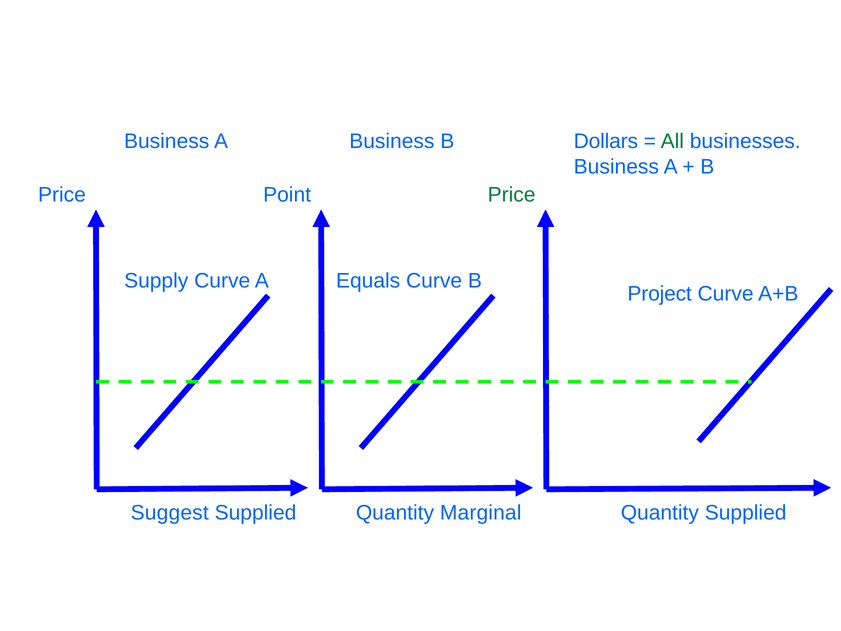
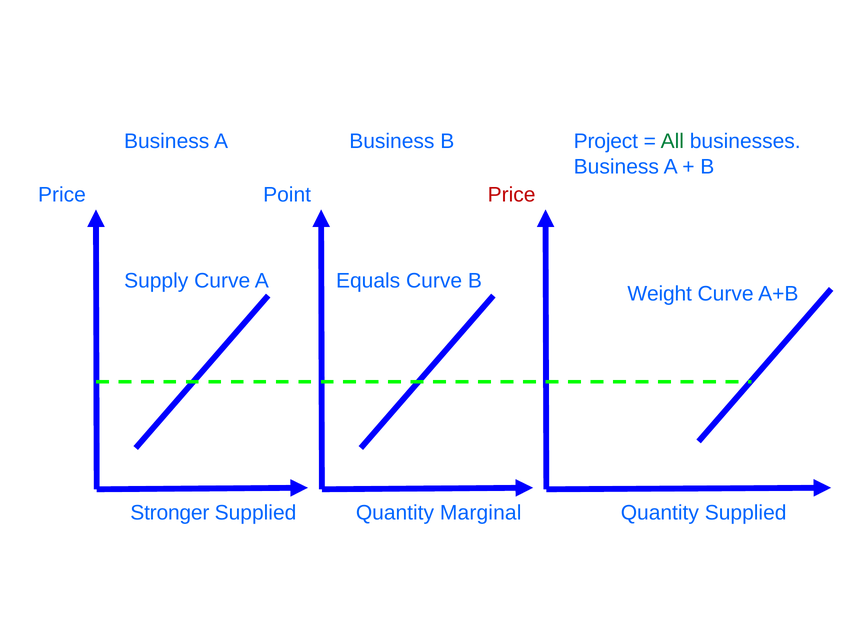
Dollars: Dollars -> Project
Price at (512, 195) colour: green -> red
Project: Project -> Weight
Suggest: Suggest -> Stronger
